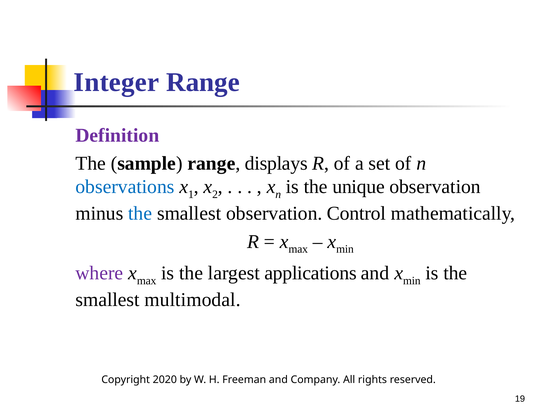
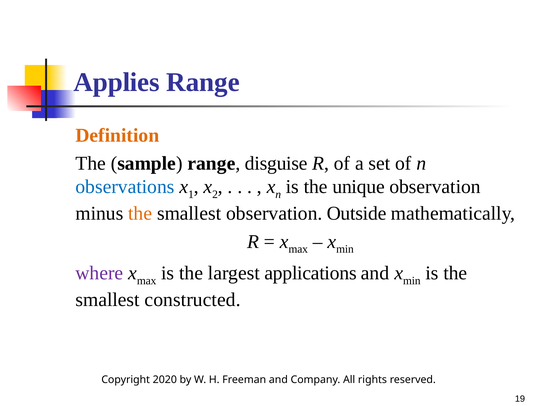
Integer: Integer -> Applies
Definition colour: purple -> orange
displays: displays -> disguise
the at (140, 214) colour: blue -> orange
Control: Control -> Outside
multimodal: multimodal -> constructed
